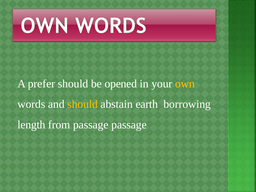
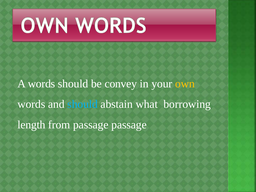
A prefer: prefer -> words
opened: opened -> convey
should at (83, 104) colour: yellow -> light blue
earth: earth -> what
